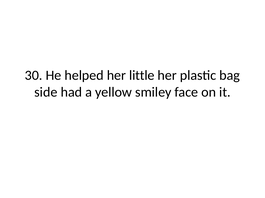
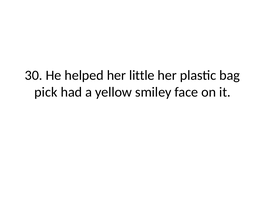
side: side -> pick
